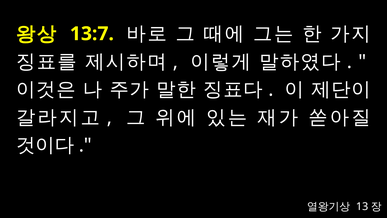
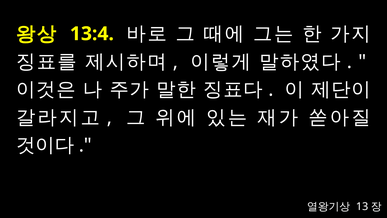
13:7: 13:7 -> 13:4
